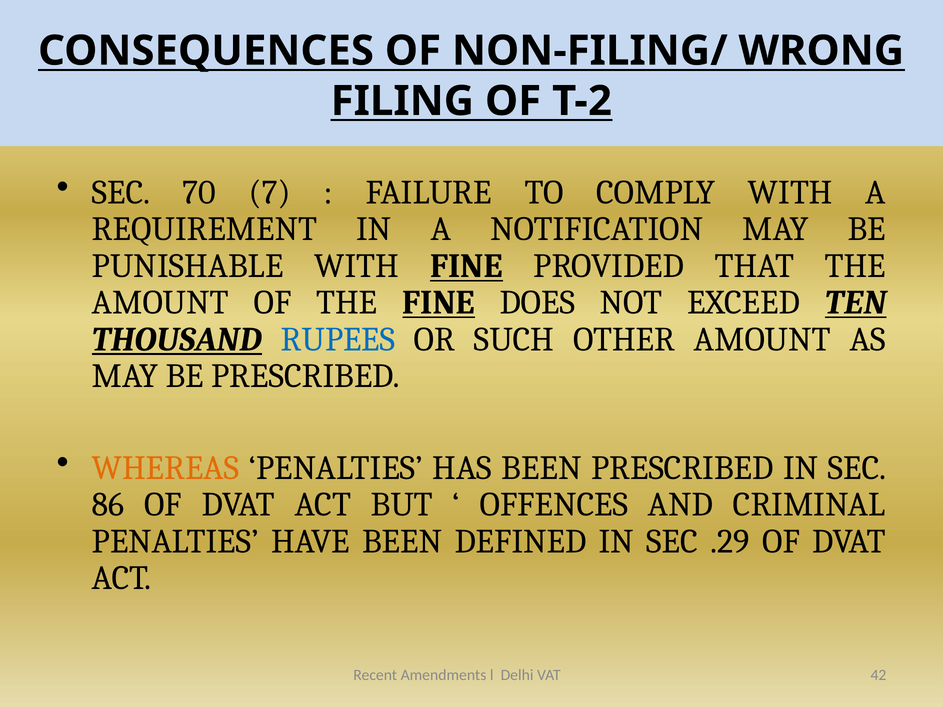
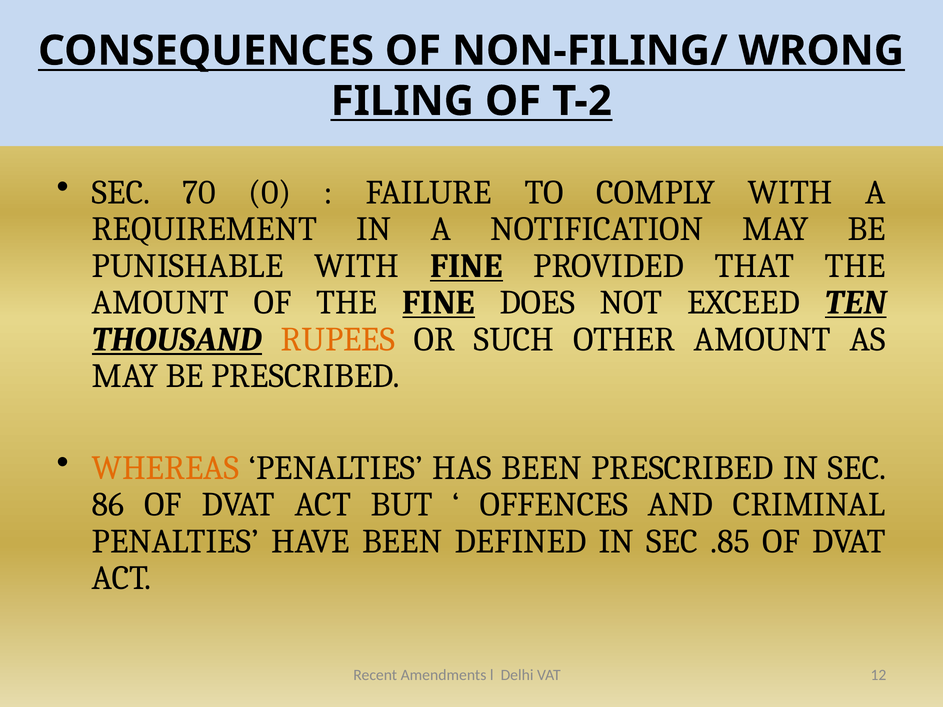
7: 7 -> 0
RUPEES colour: blue -> orange
.29: .29 -> .85
42: 42 -> 12
